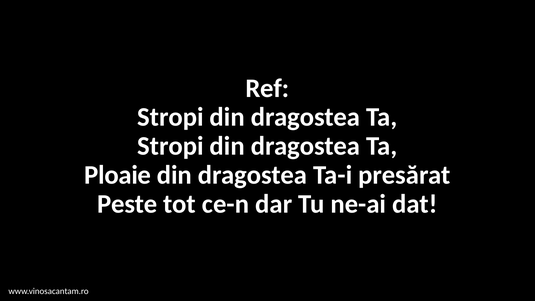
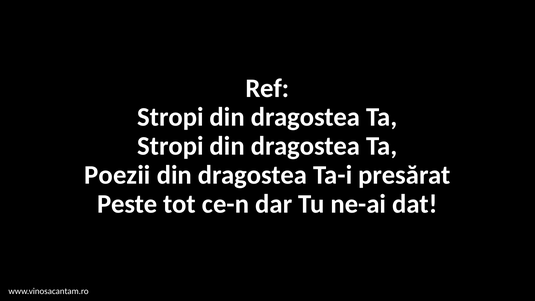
Ploaie: Ploaie -> Poezii
